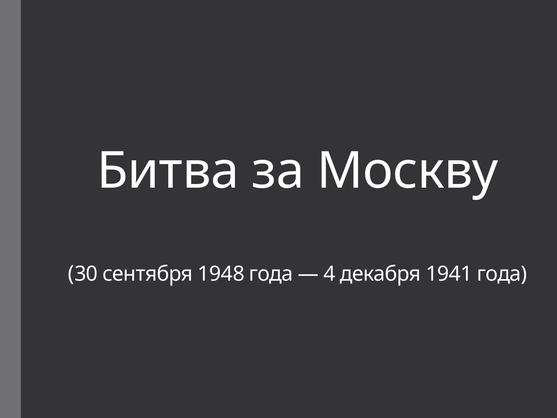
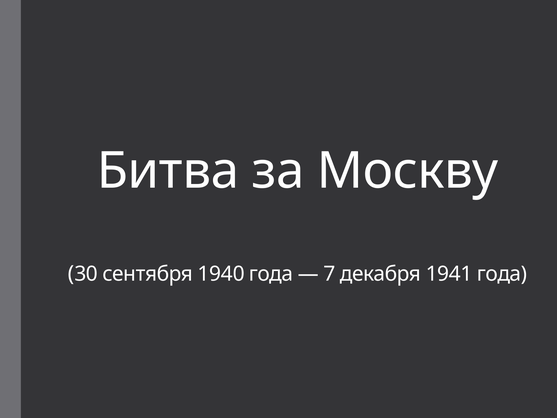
1948: 1948 -> 1940
4: 4 -> 7
